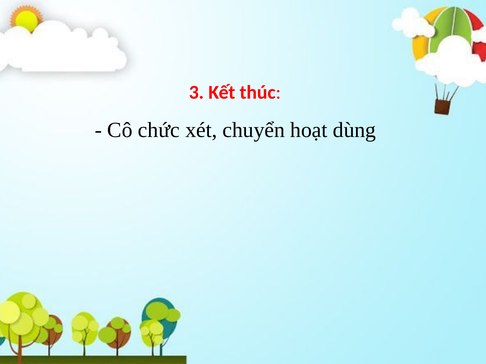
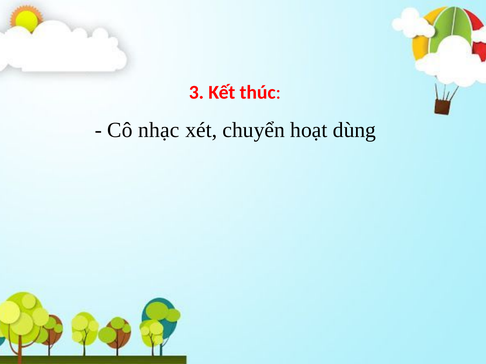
chức: chức -> nhạc
